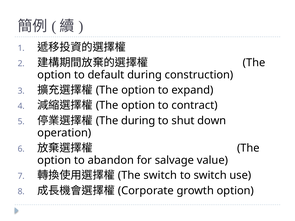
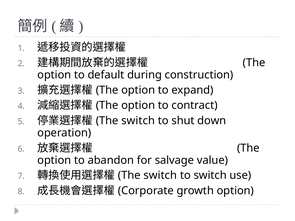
during at (138, 121): during -> switch
